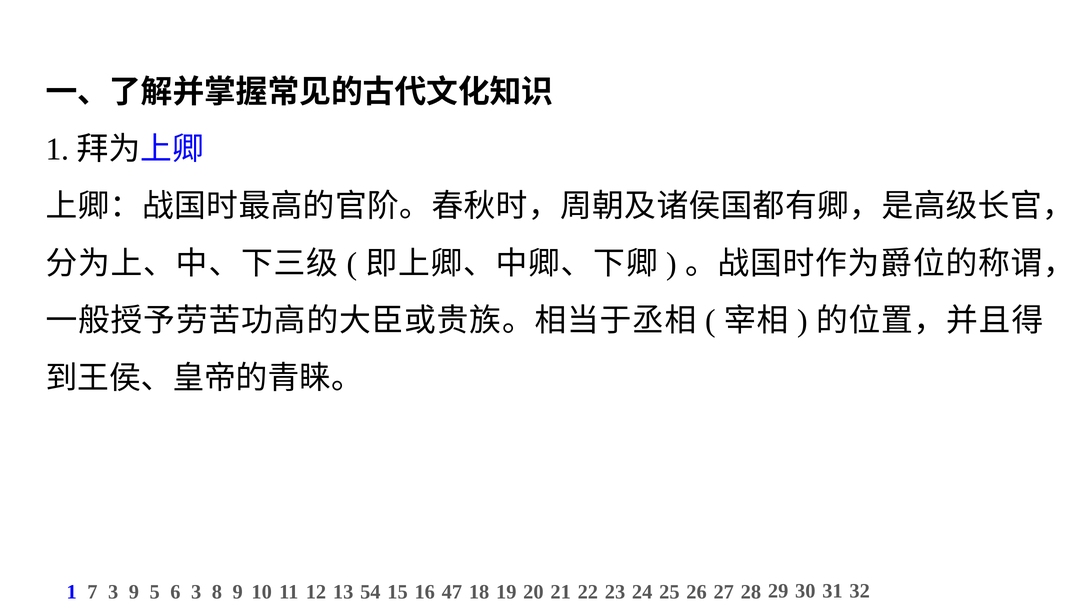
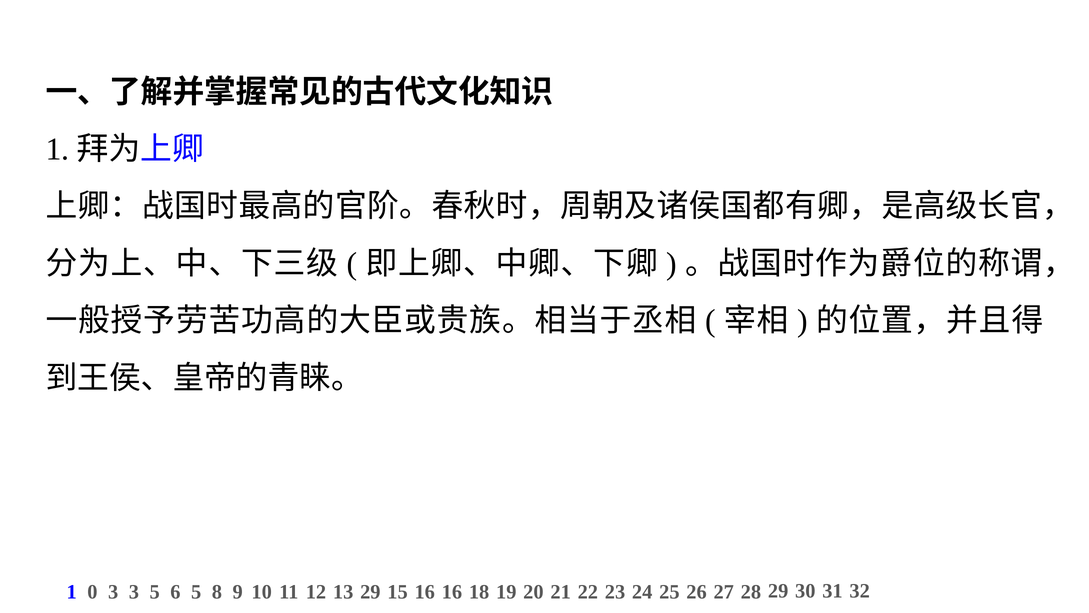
7: 7 -> 0
3 9: 9 -> 3
6 3: 3 -> 5
13 54: 54 -> 29
16 47: 47 -> 16
